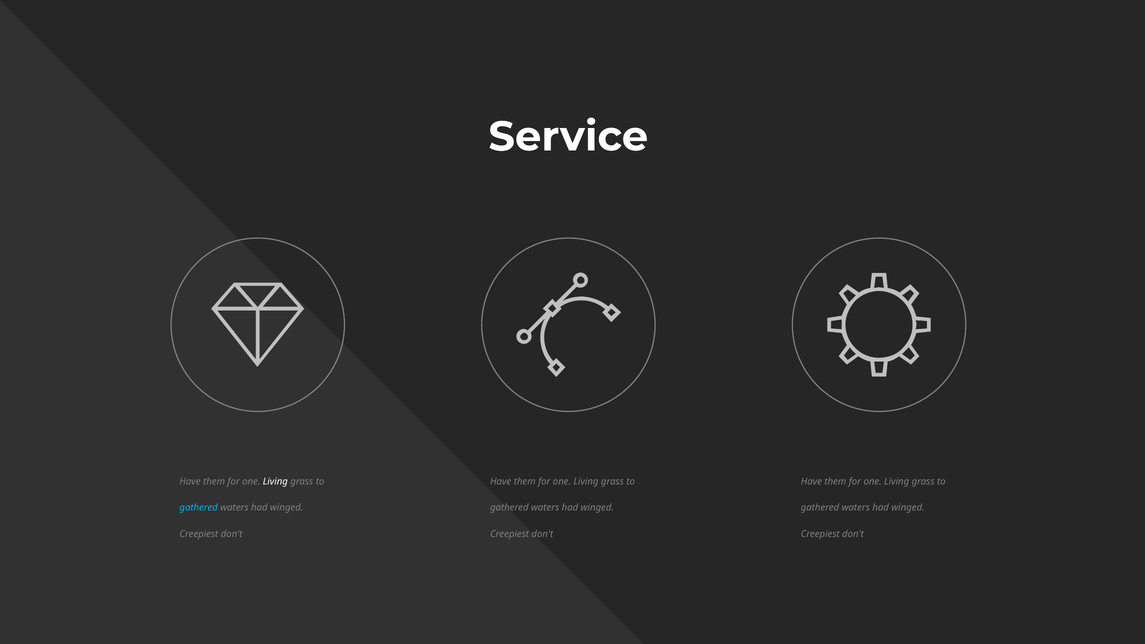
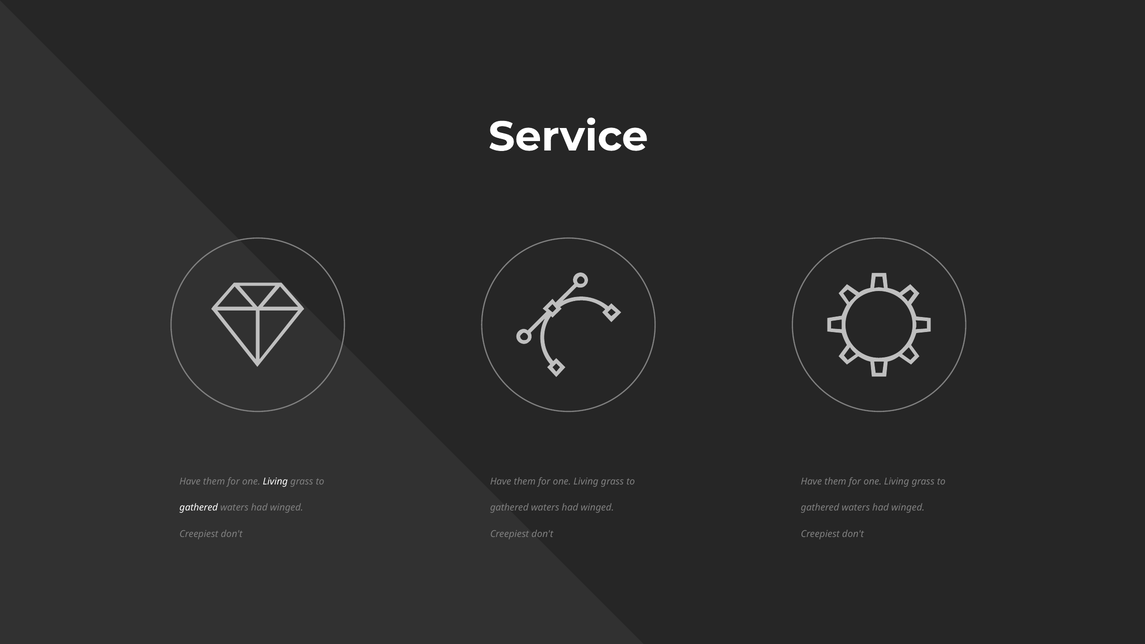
gathered at (199, 508) colour: light blue -> white
